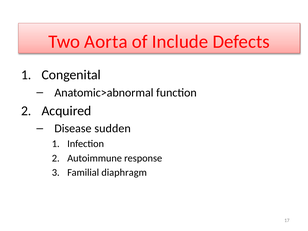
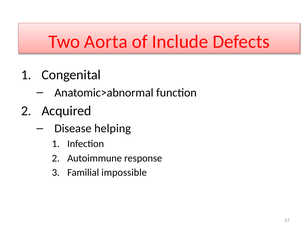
sudden: sudden -> helping
diaphragm: diaphragm -> impossible
